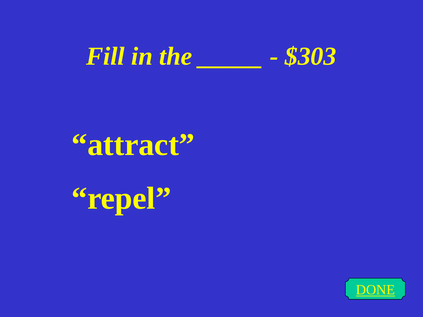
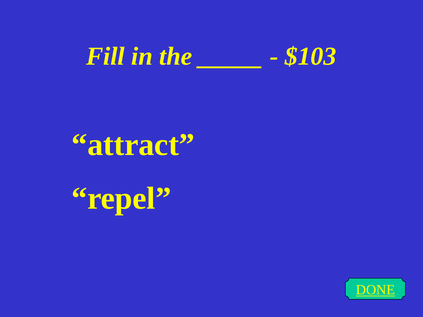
$303: $303 -> $103
